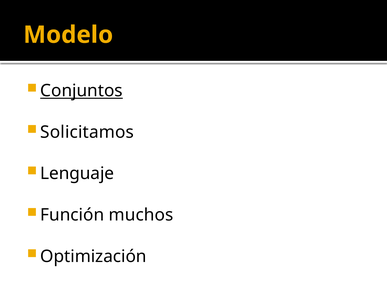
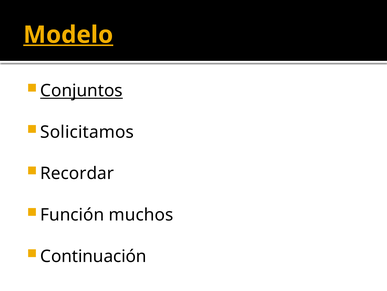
Modelo underline: none -> present
Lenguaje: Lenguaje -> Recordar
Optimización: Optimización -> Continuación
